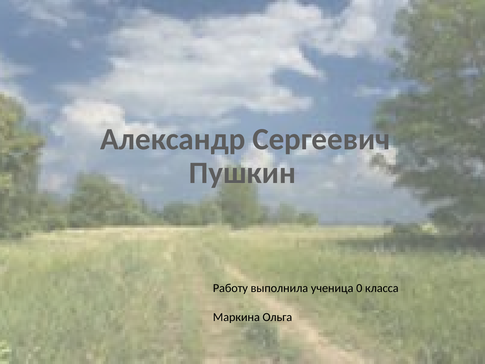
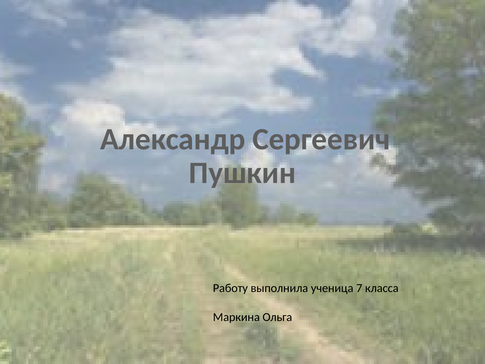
0: 0 -> 7
